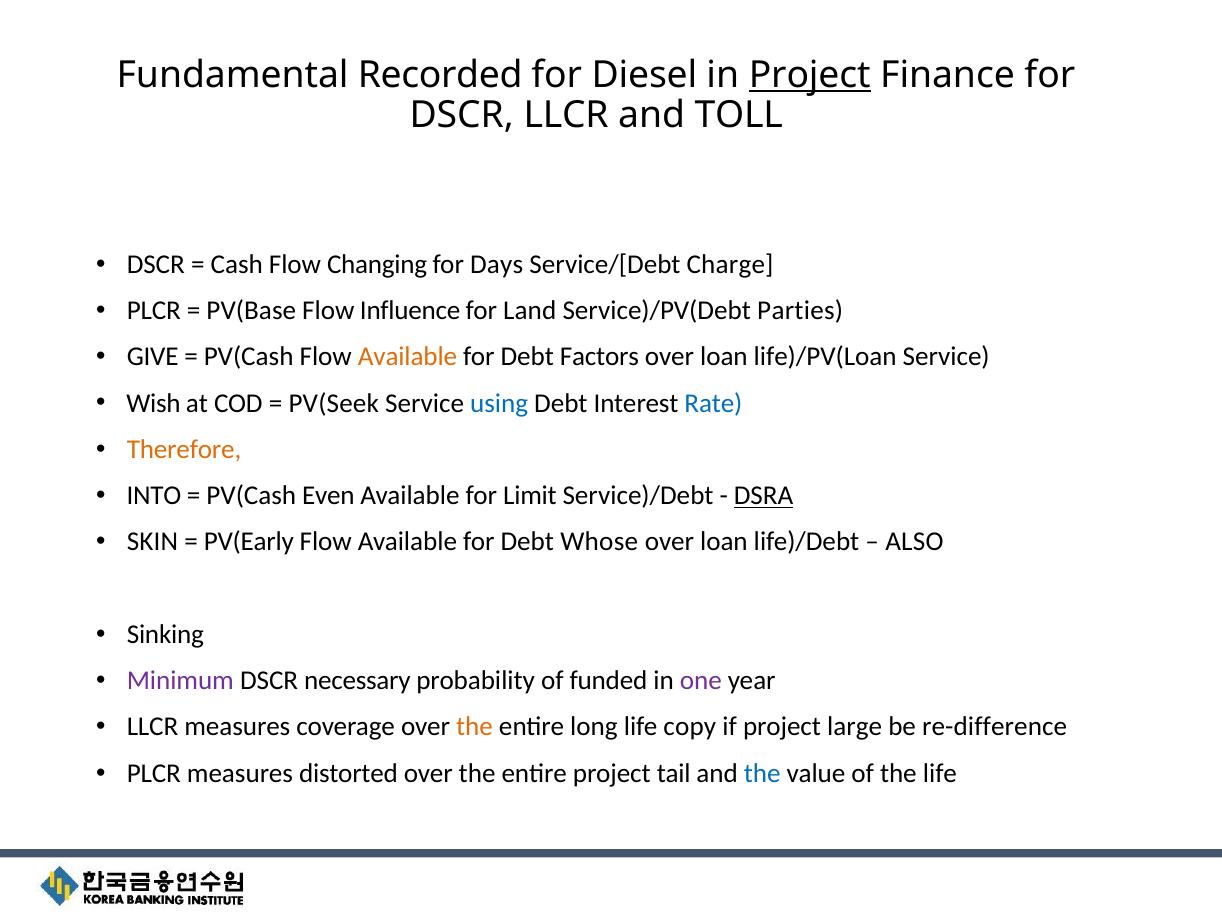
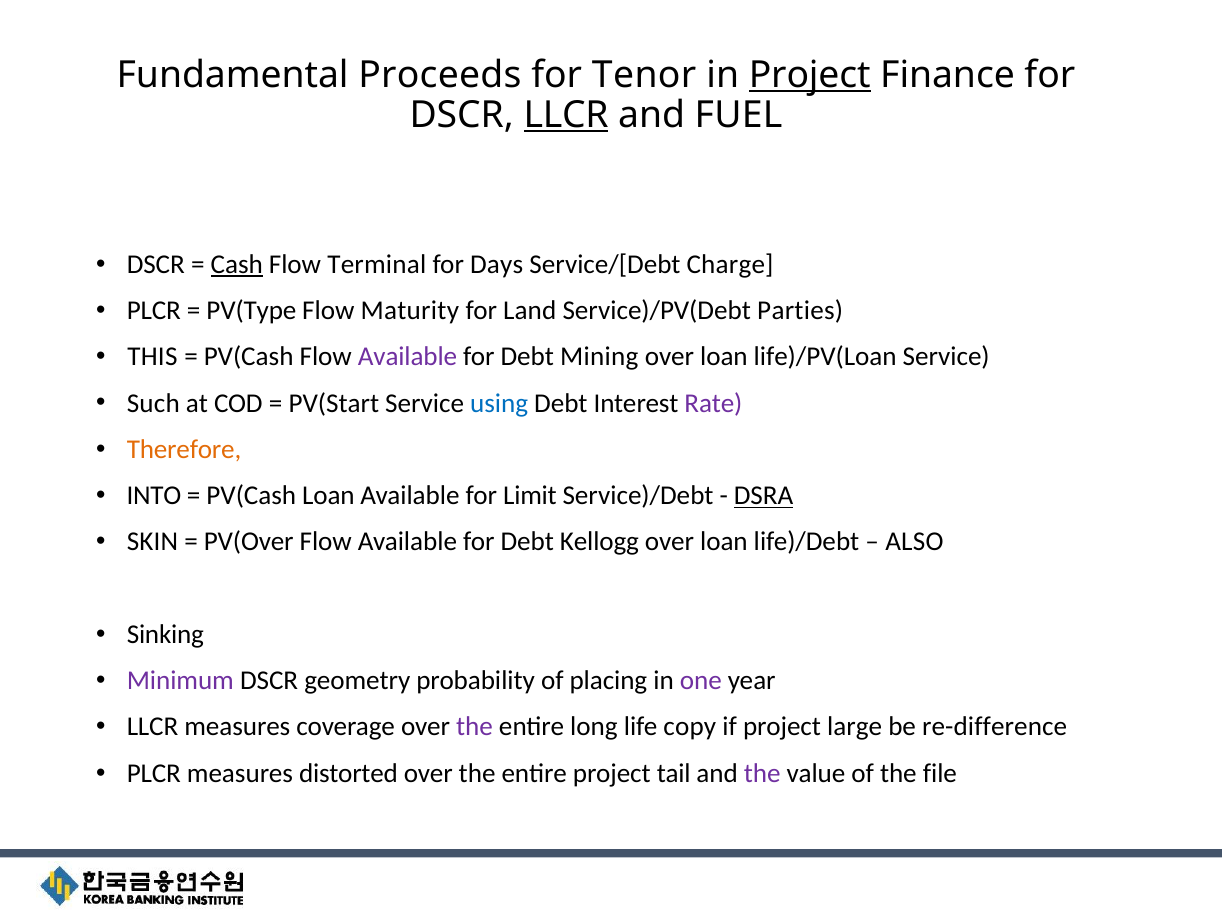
Recorded: Recorded -> Proceeds
Diesel: Diesel -> Tenor
LLCR at (566, 115) underline: none -> present
TOLL: TOLL -> FUEL
Cash underline: none -> present
Changing: Changing -> Terminal
PV(Base: PV(Base -> PV(Type
Influence: Influence -> Maturity
GIVE: GIVE -> THIS
Available at (408, 357) colour: orange -> purple
Factors: Factors -> Mining
Wish: Wish -> Such
PV(Seek: PV(Seek -> PV(Start
Rate colour: blue -> purple
PV(Cash Even: Even -> Loan
PV(Early: PV(Early -> PV(Over
Whose: Whose -> Kellogg
necessary: necessary -> geometry
funded: funded -> placing
the at (475, 727) colour: orange -> purple
the at (762, 774) colour: blue -> purple
the life: life -> file
